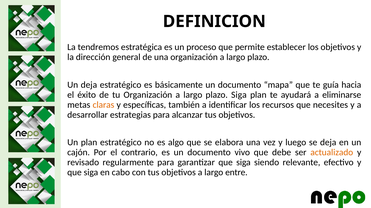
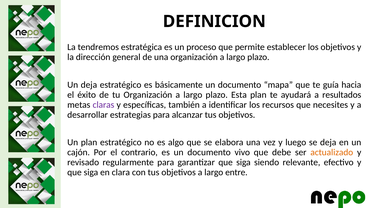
plazo Siga: Siga -> Esta
eliminarse: eliminarse -> resultados
claras colour: orange -> purple
cabo: cabo -> clara
